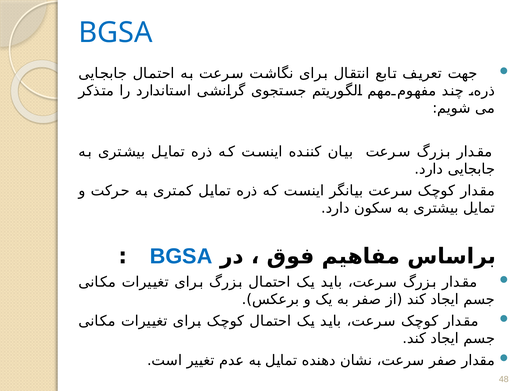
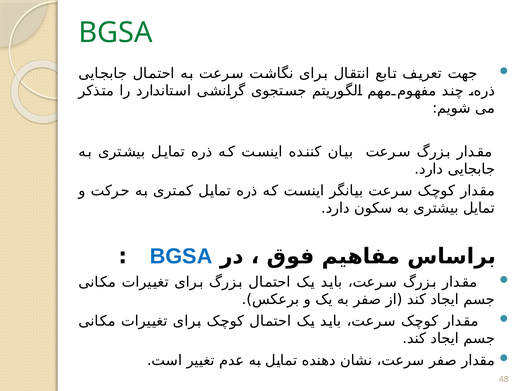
BGSA at (115, 33) colour: blue -> green
